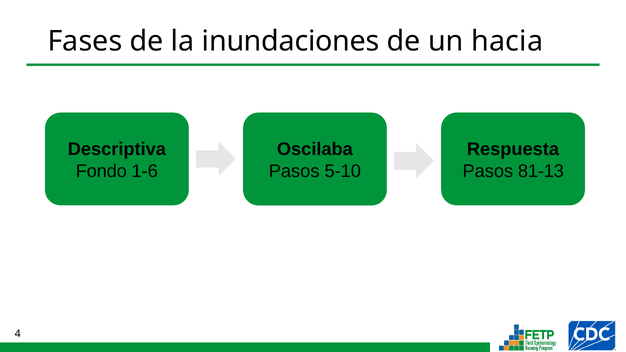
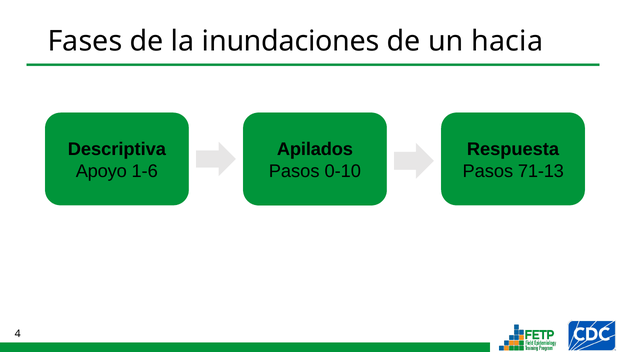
Oscilaba: Oscilaba -> Apilados
81-13: 81-13 -> 71-13
Fondo: Fondo -> Apoyo
5-10: 5-10 -> 0-10
